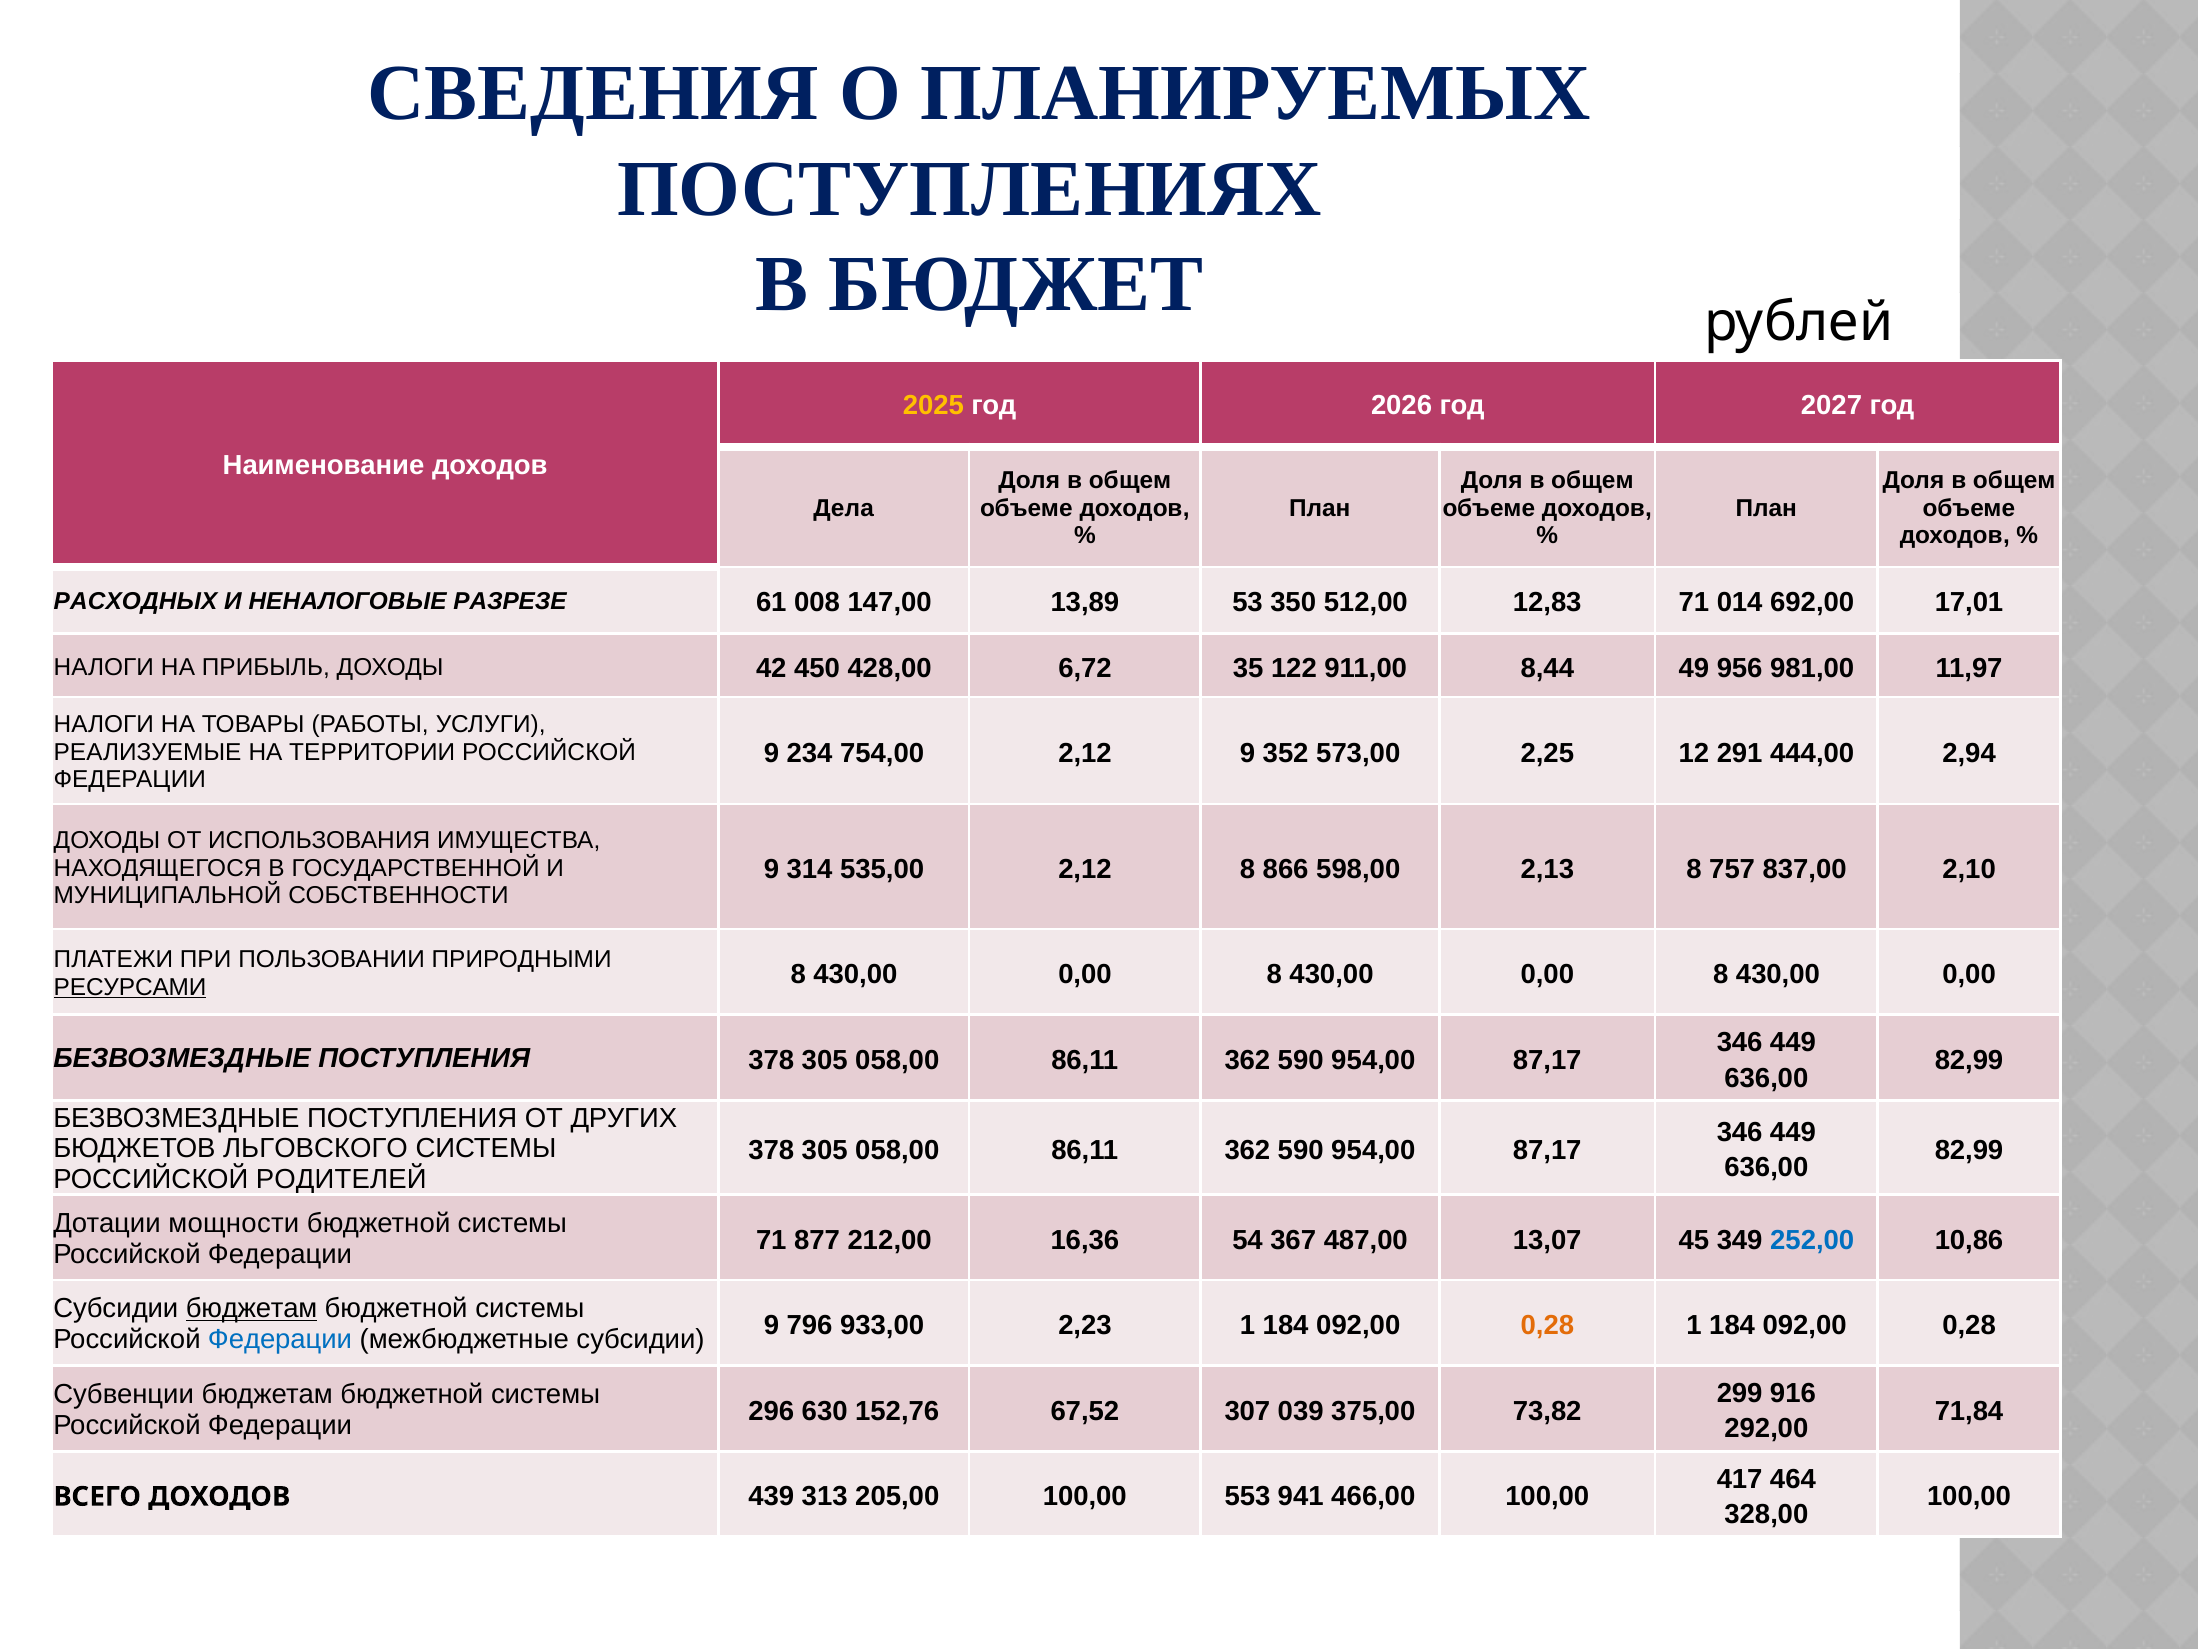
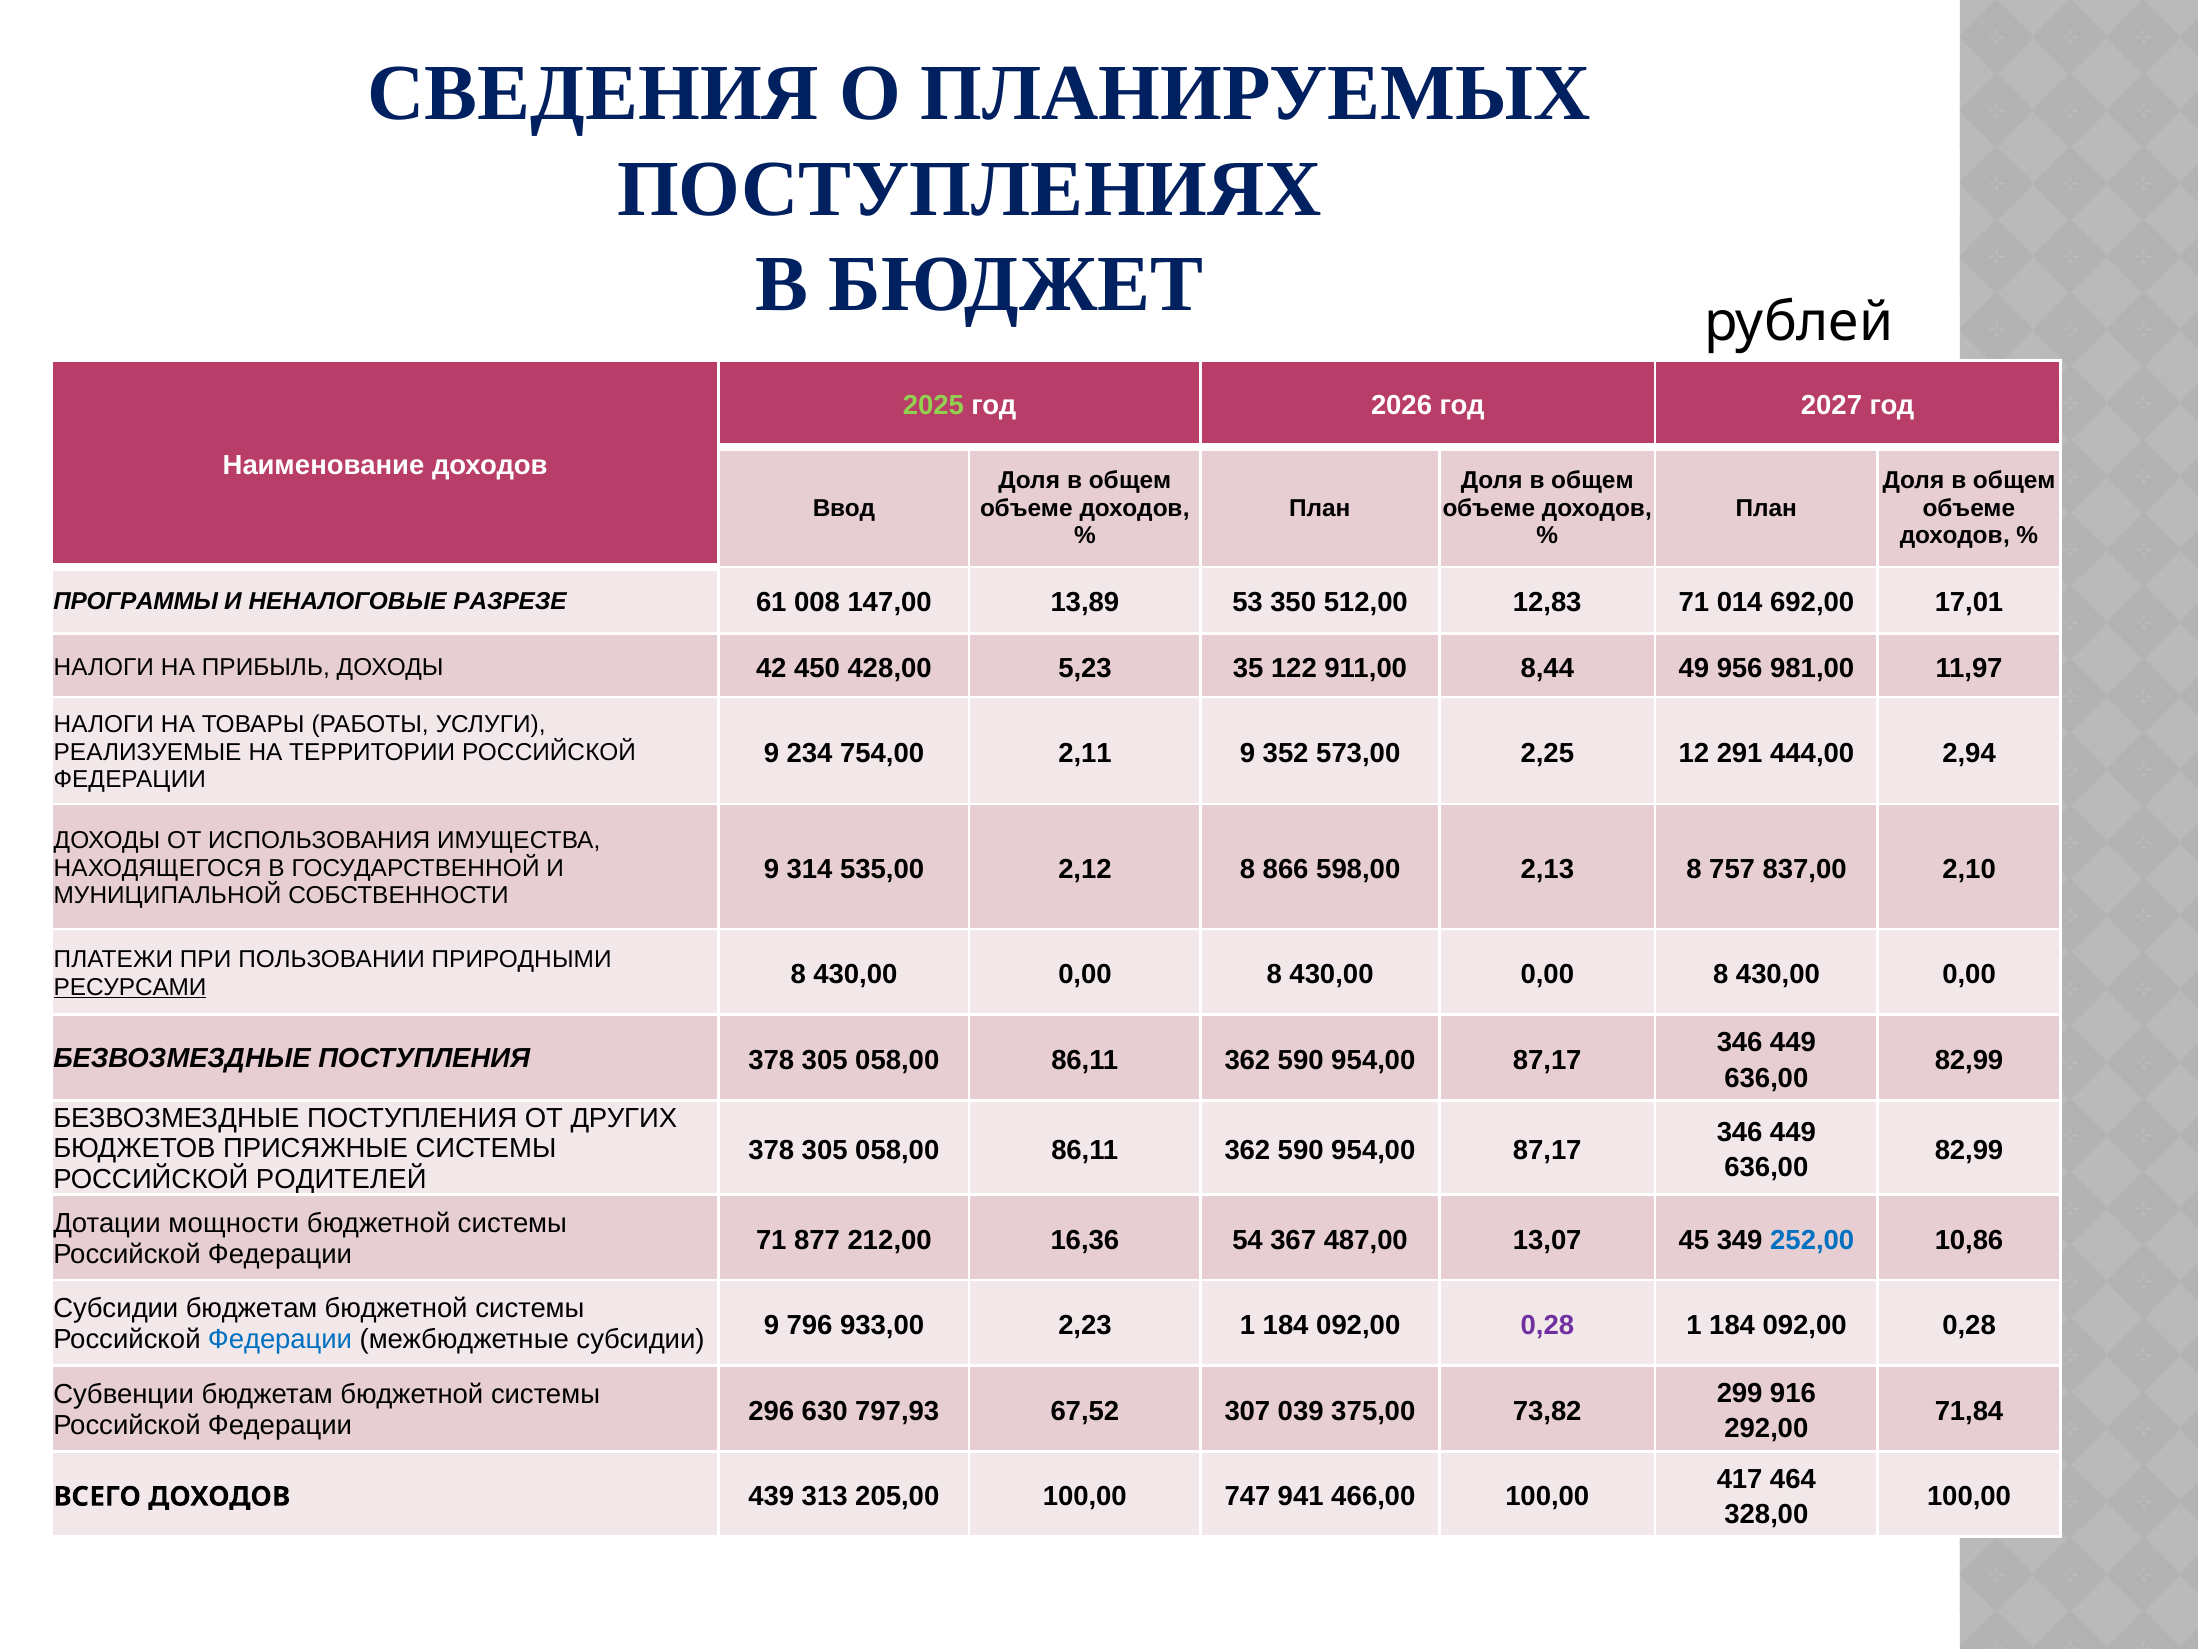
2025 colour: yellow -> light green
Дела: Дела -> Ввод
РАСХОДНЫХ: РАСХОДНЫХ -> ПРОГРАММЫ
6,72: 6,72 -> 5,23
754,00 2,12: 2,12 -> 2,11
ЛЬГОВСКОГО: ЛЬГОВСКОГО -> ПРИСЯЖНЫЕ
бюджетам at (252, 1308) underline: present -> none
0,28 at (1547, 1325) colour: orange -> purple
152,76: 152,76 -> 797,93
553: 553 -> 747
